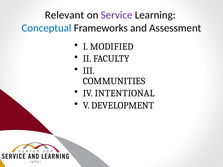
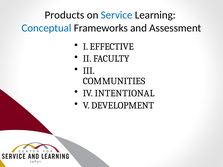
Relevant: Relevant -> Products
Service colour: purple -> blue
MODIFIED: MODIFIED -> EFFECTIVE
